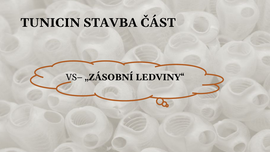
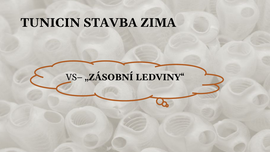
ČÁST: ČÁST -> ZIMA
